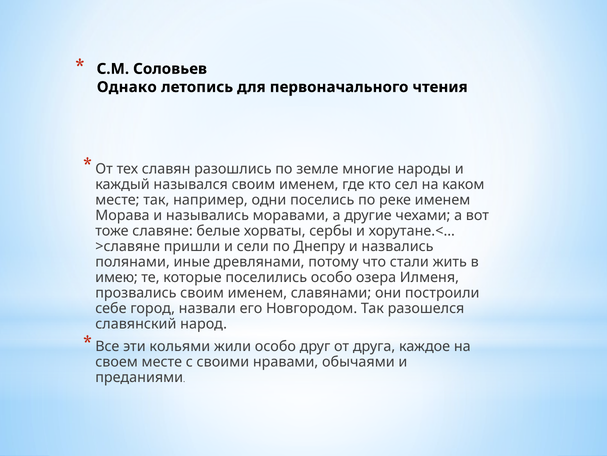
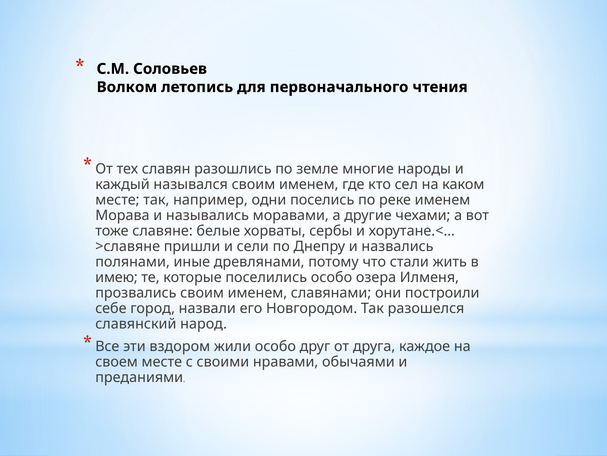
Однако: Однако -> Волком
кольями: кольями -> вздором
